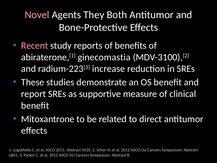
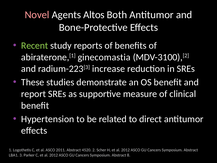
They: They -> Altos
Recent colour: pink -> light green
Mitoxantrone: Mitoxantrone -> Hypertension
